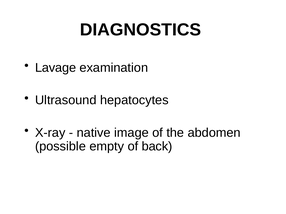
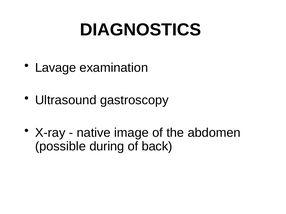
hepatocytes: hepatocytes -> gastroscopy
empty: empty -> during
